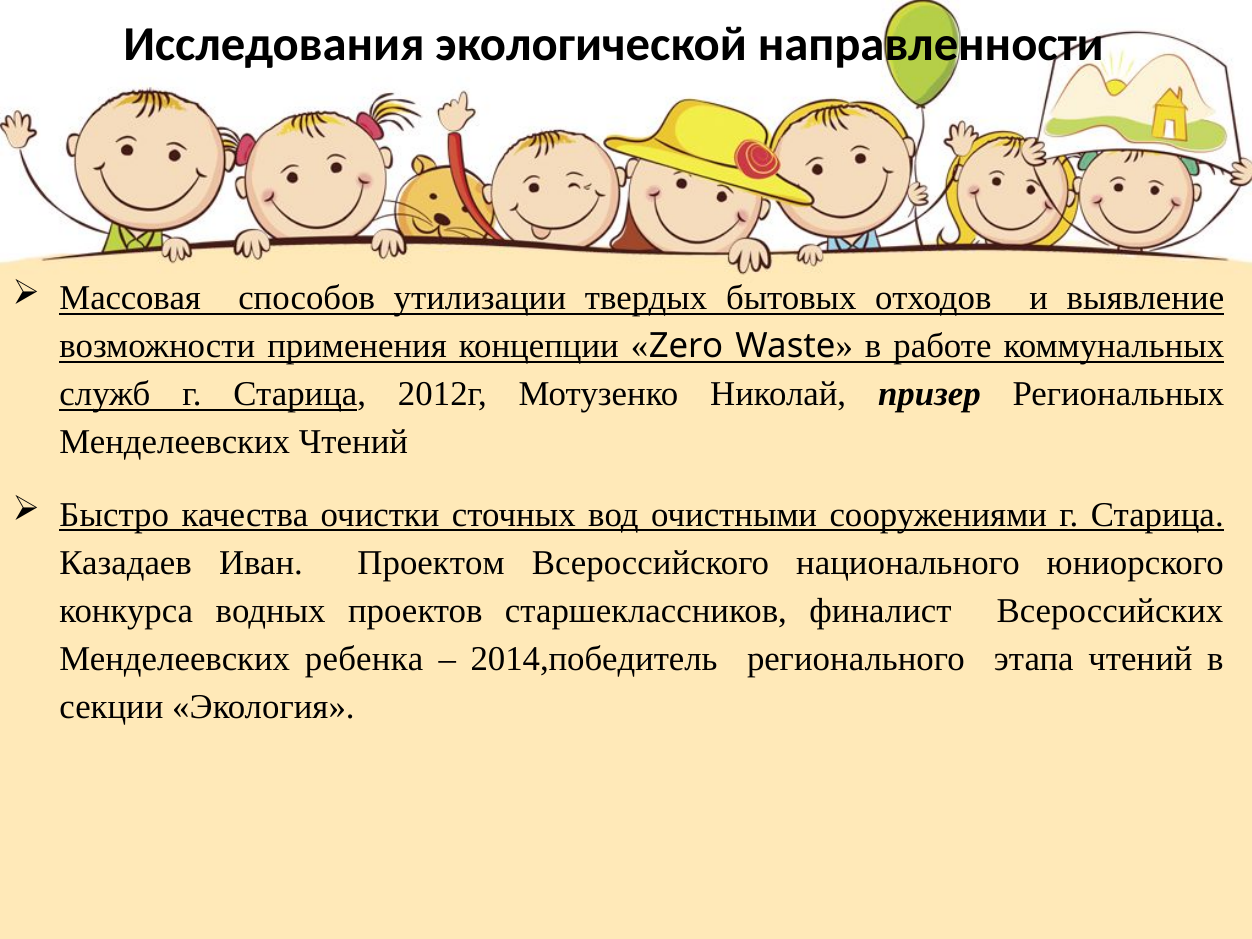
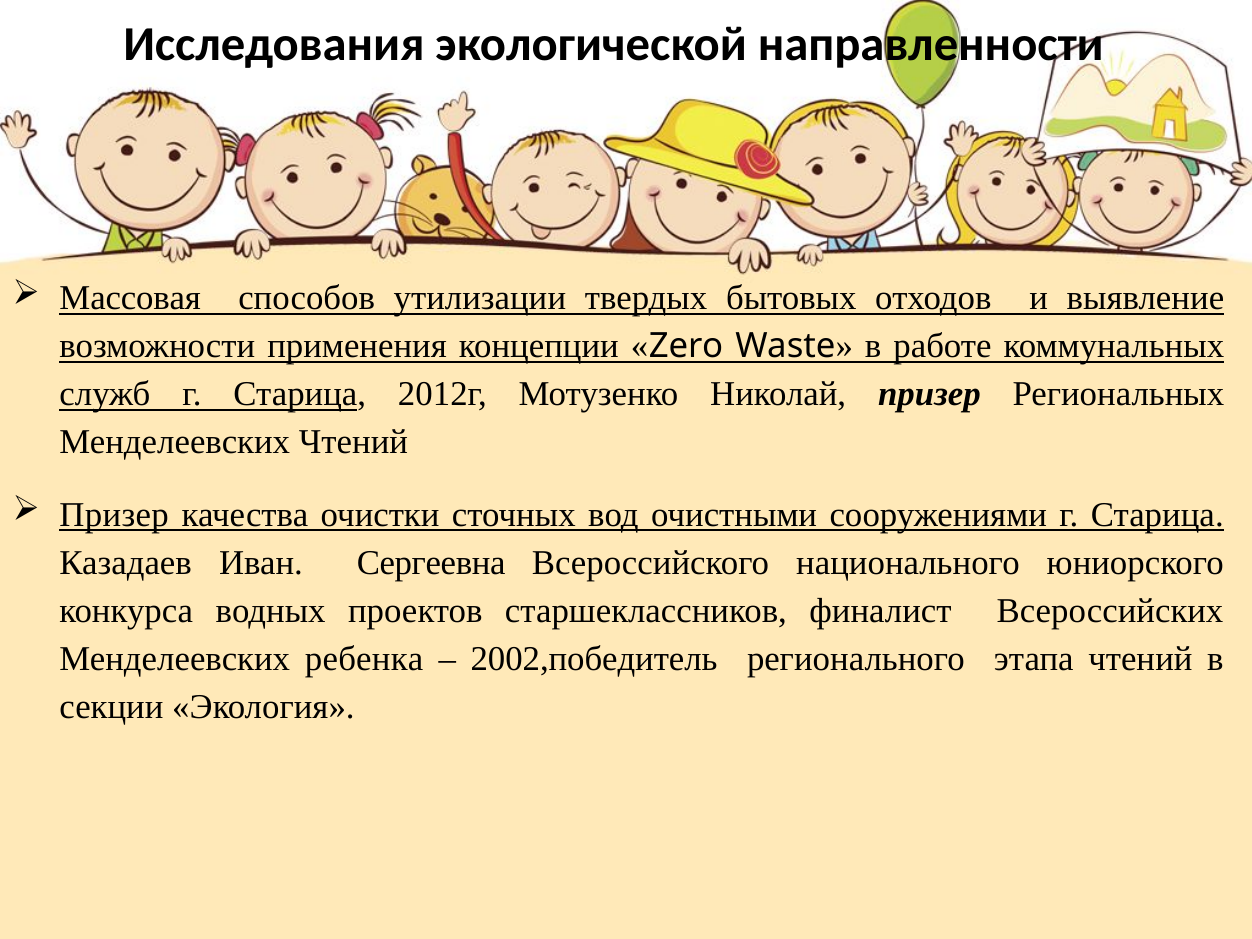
Быстро at (114, 515): Быстро -> Призер
Проектом: Проектом -> Сергеевна
2014,победитель: 2014,победитель -> 2002,победитель
